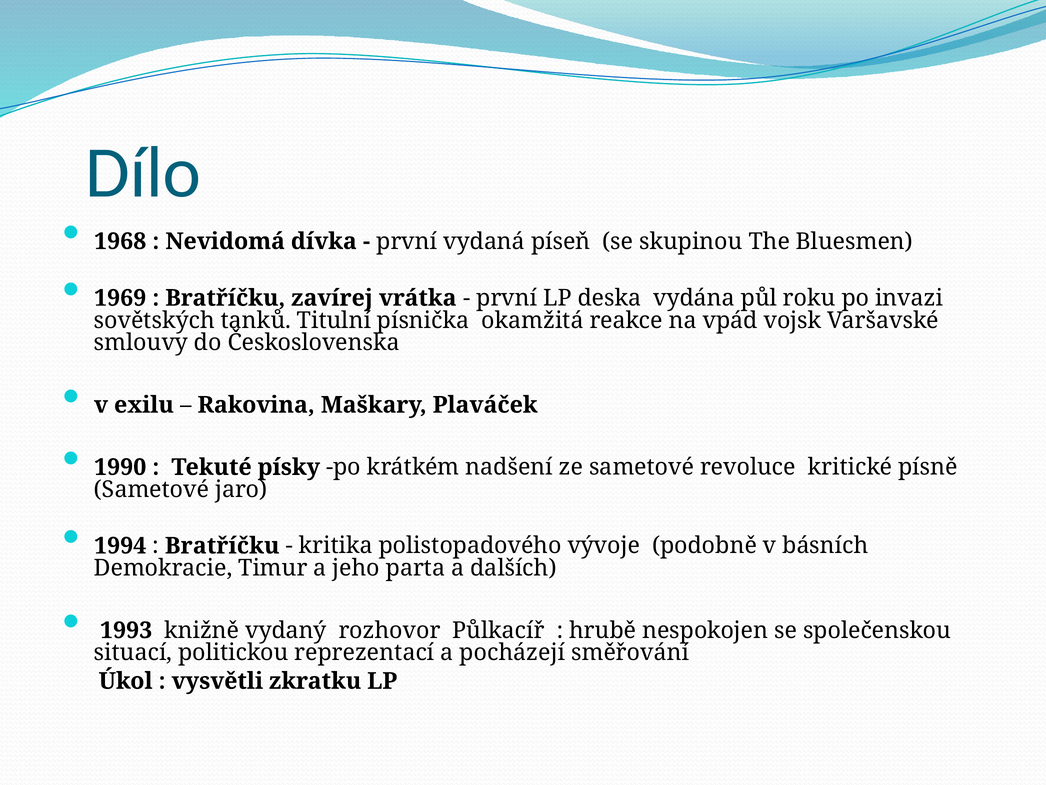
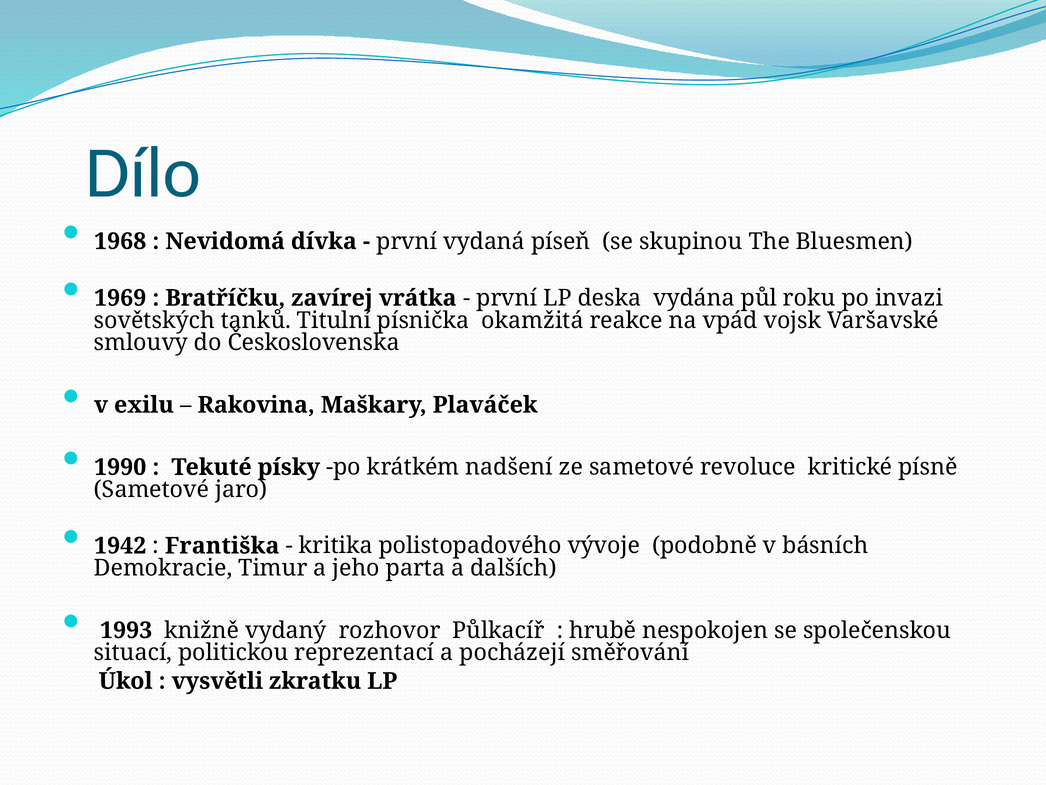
1994: 1994 -> 1942
Bratříčku at (222, 545): Bratříčku -> Františka
